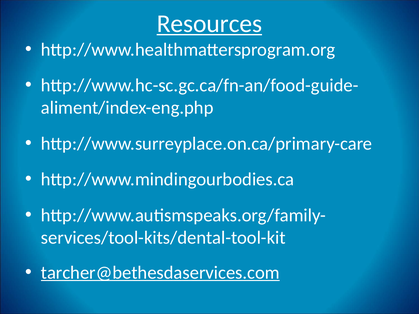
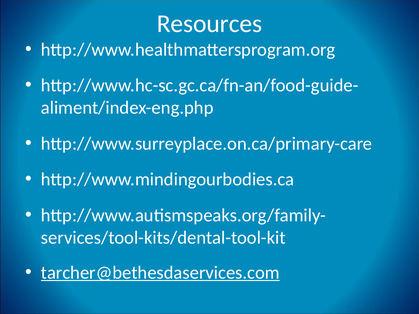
Resources underline: present -> none
